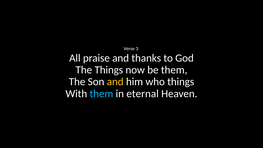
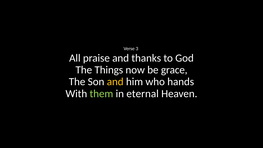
be them: them -> grace
who things: things -> hands
them at (101, 94) colour: light blue -> light green
